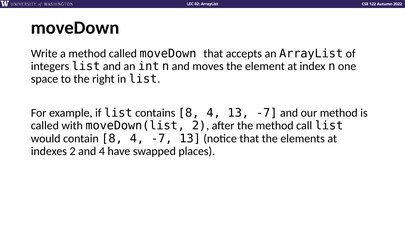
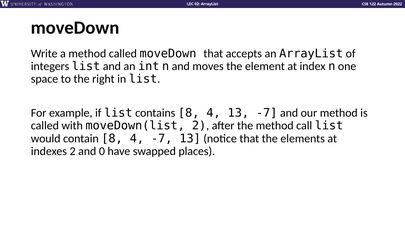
and 4: 4 -> 0
